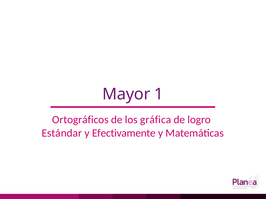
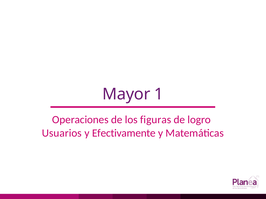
Ortográficos: Ortográficos -> Operaciones
gráfica: gráfica -> figuras
Estándar: Estándar -> Usuarios
